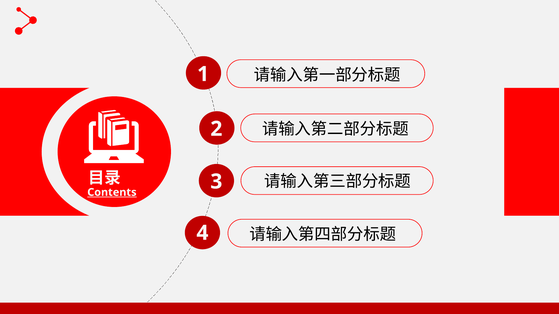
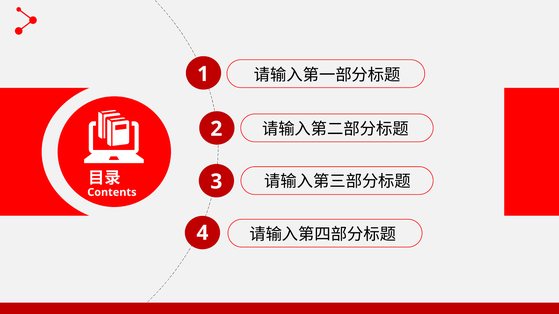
Contents underline: present -> none
